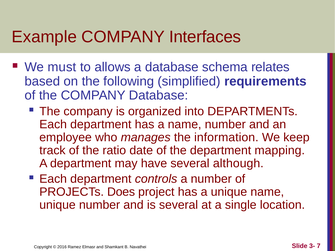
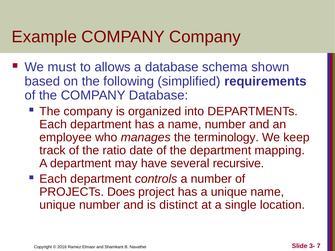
COMPANY Interfaces: Interfaces -> Company
relates: relates -> shown
information: information -> terminology
although: although -> recursive
is several: several -> distinct
